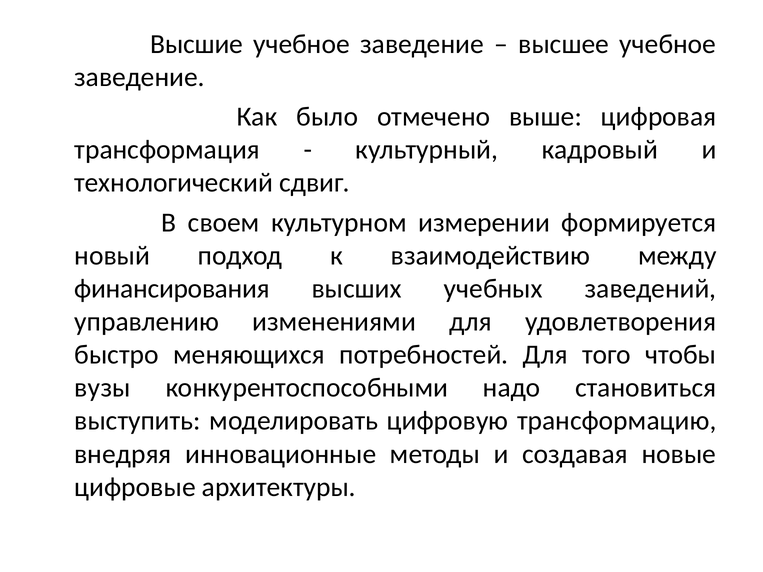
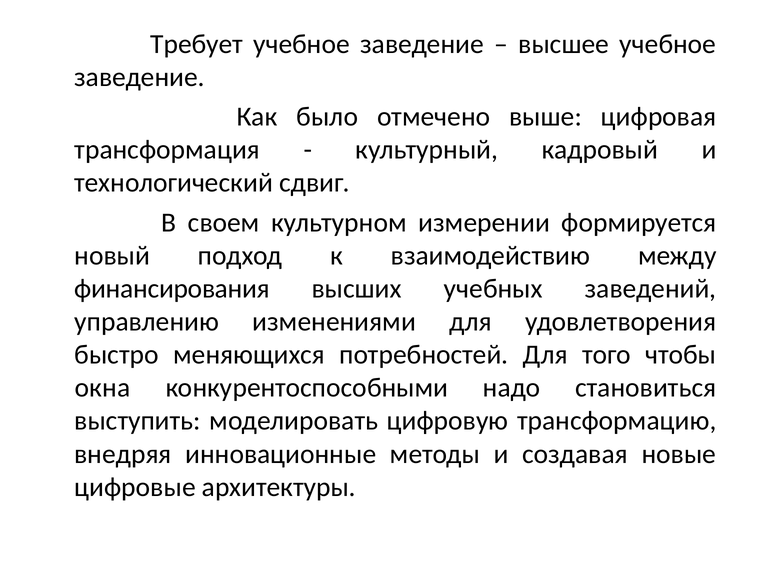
Высшие: Высшие -> Требует
вузы: вузы -> окна
